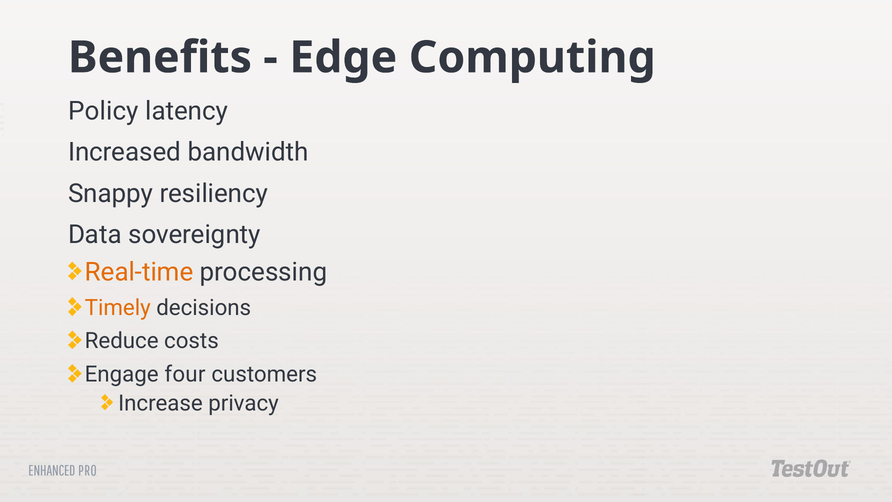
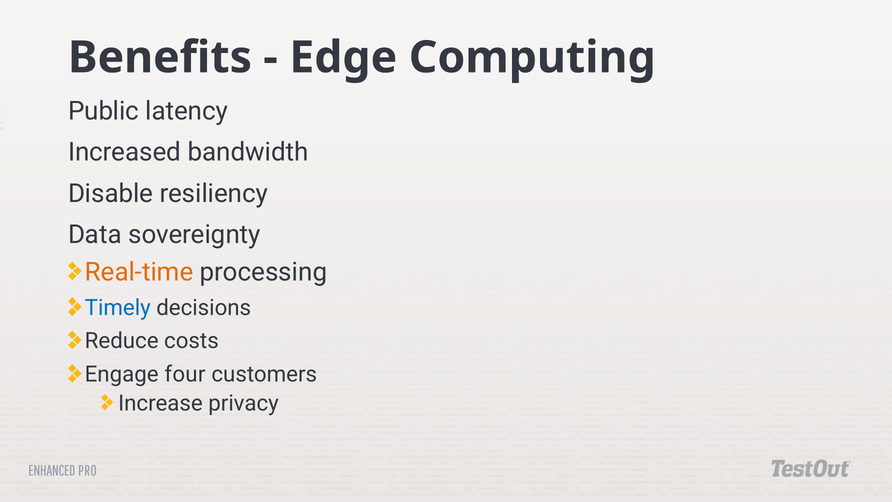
Policy: Policy -> Public
Snappy: Snappy -> Disable
Timely colour: orange -> blue
